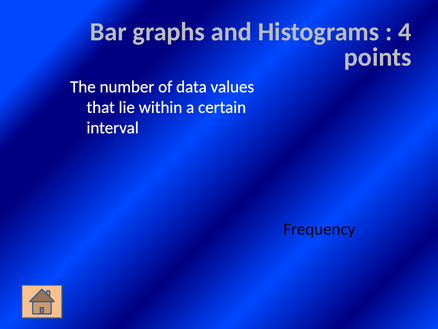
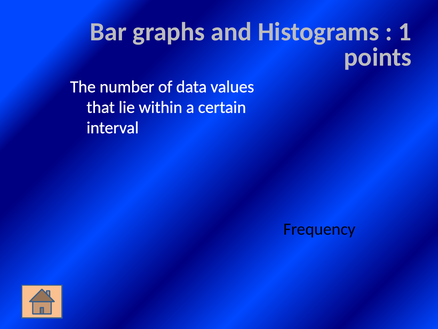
4: 4 -> 1
